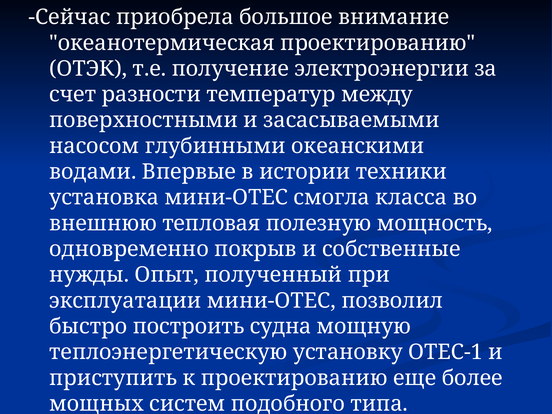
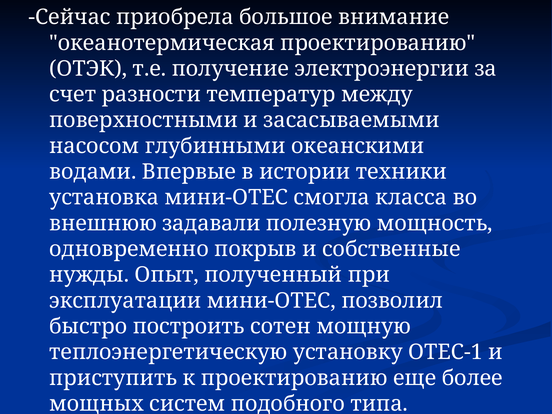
тепловая: тепловая -> задавали
судна: судна -> сотен
